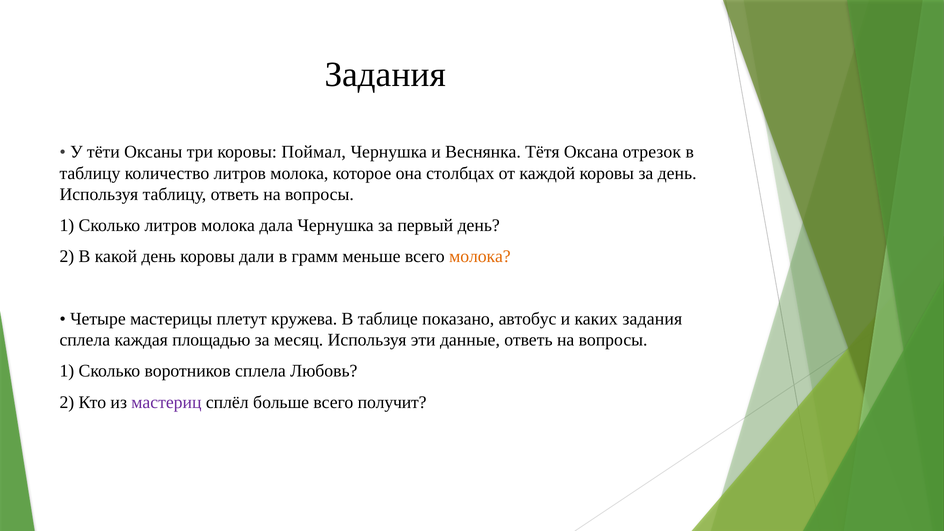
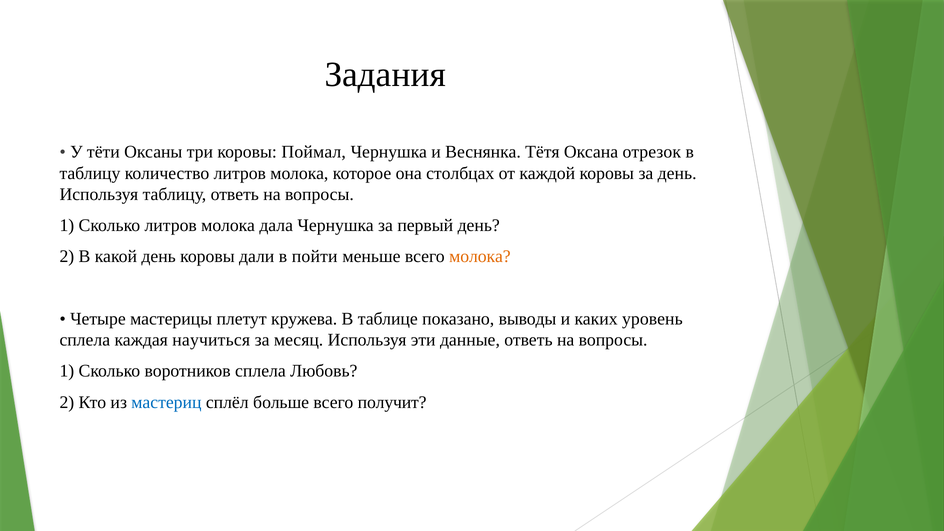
грамм: грамм -> пойти
автобус: автобус -> выводы
каких задания: задания -> уровень
площадью: площадью -> научиться
мастериц colour: purple -> blue
